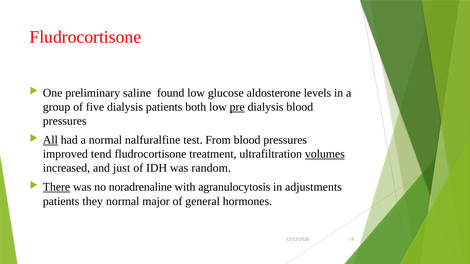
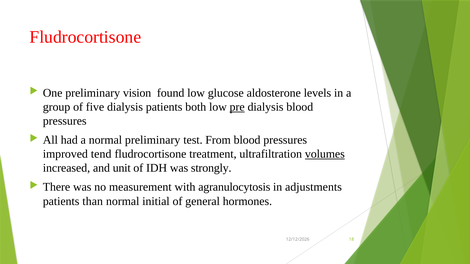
saline: saline -> vision
All underline: present -> none
normal nalfuralfine: nalfuralfine -> preliminary
just: just -> unit
random: random -> strongly
There underline: present -> none
noradrenaline: noradrenaline -> measurement
they: they -> than
major: major -> initial
